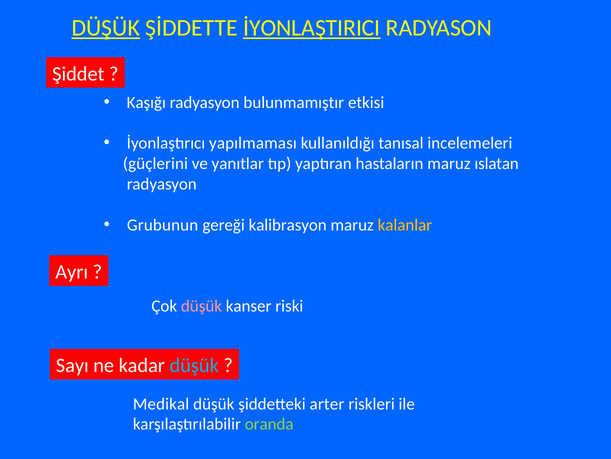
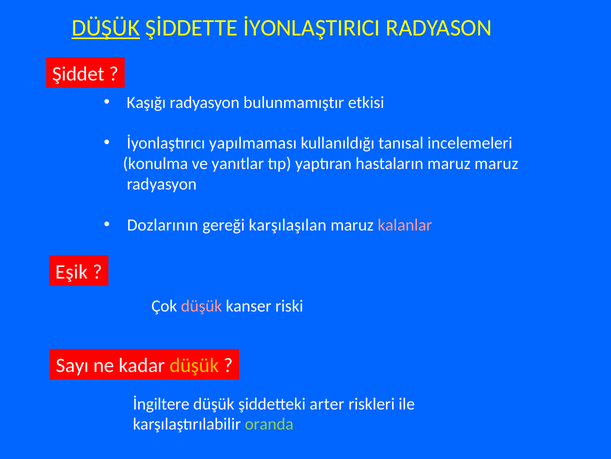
İYONLAŞTIRICI underline: present -> none
güçlerini: güçlerini -> konulma
maruz ıslatan: ıslatan -> maruz
Grubunun: Grubunun -> Dozlarının
kalibrasyon: kalibrasyon -> karşılaşılan
kalanlar colour: yellow -> pink
Ayrı: Ayrı -> Eşik
düşük at (194, 365) colour: light blue -> yellow
Medikal: Medikal -> İngiltere
